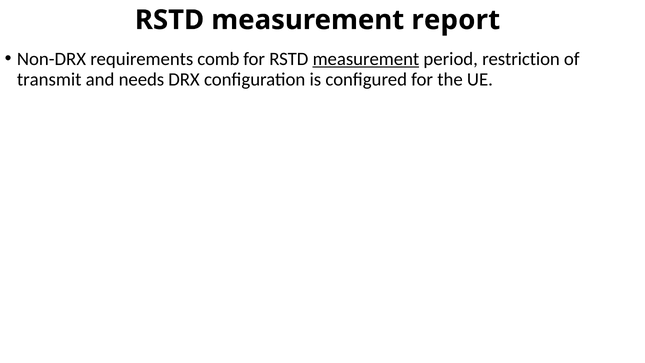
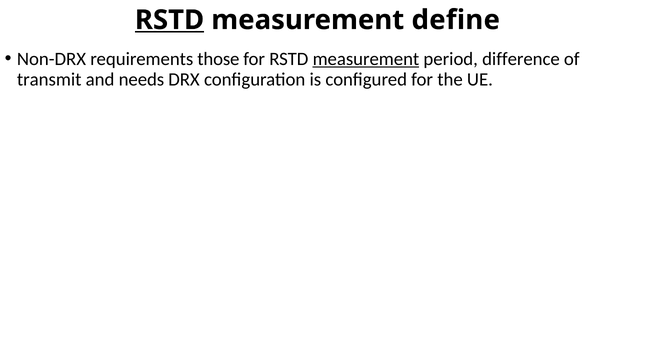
RSTD at (170, 20) underline: none -> present
report: report -> define
comb: comb -> those
restriction: restriction -> difference
